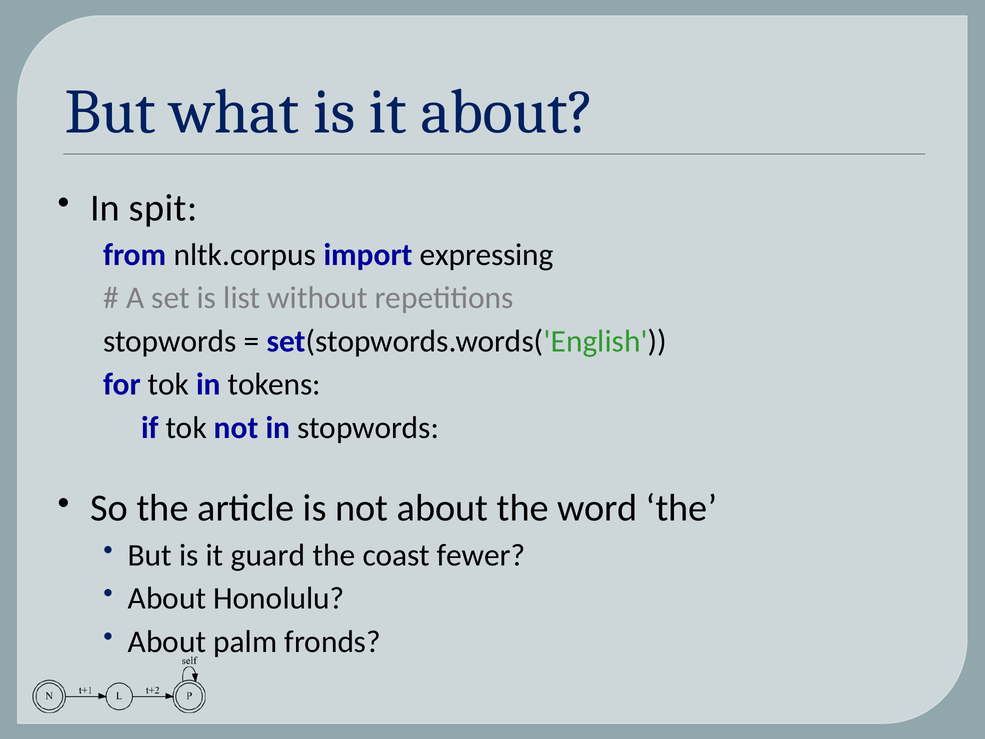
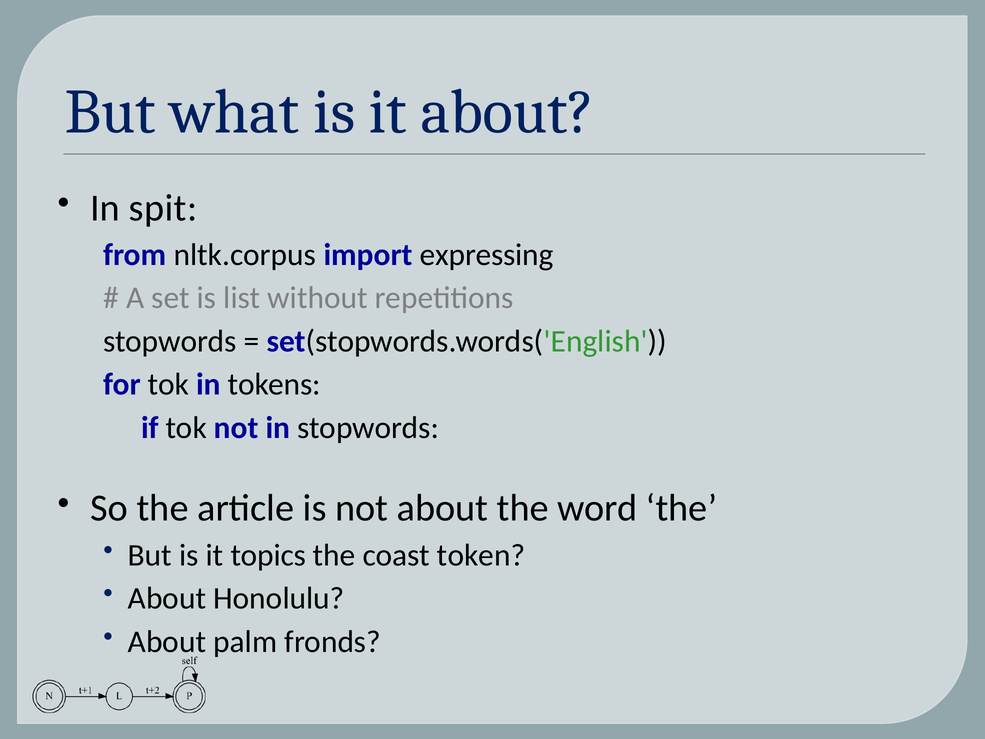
guard: guard -> topics
fewer: fewer -> token
